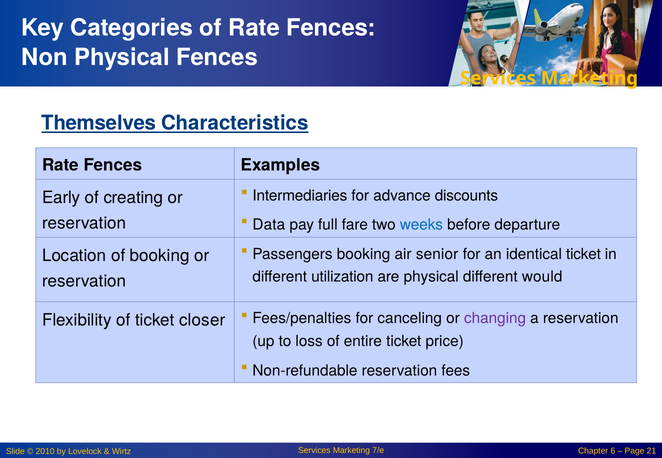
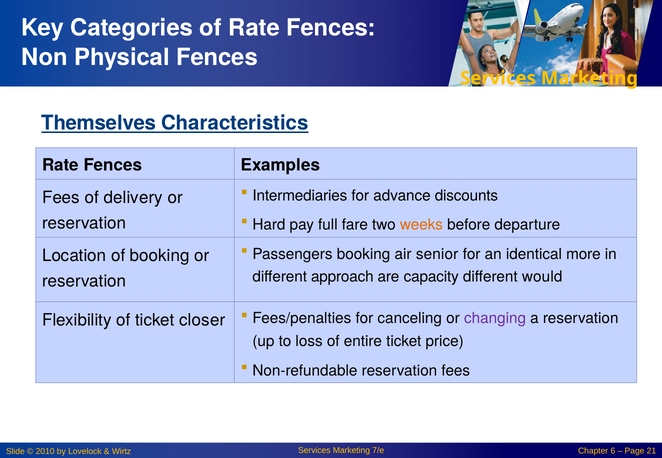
Early at (61, 198): Early -> Fees
creating: creating -> delivery
Data: Data -> Hard
weeks colour: blue -> orange
identical ticket: ticket -> more
utilization: utilization -> approach
are physical: physical -> capacity
